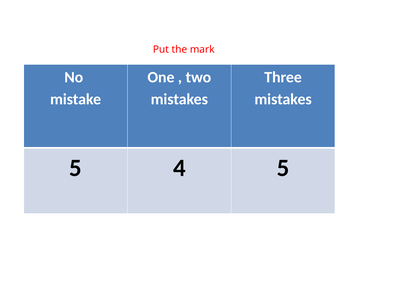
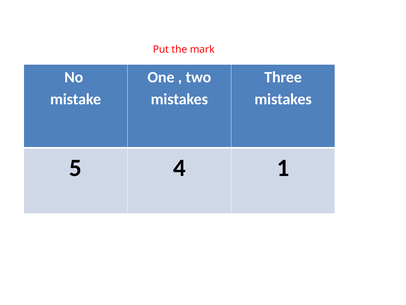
4 5: 5 -> 1
